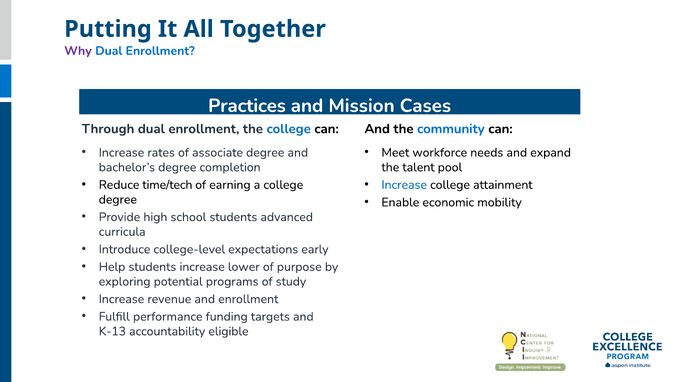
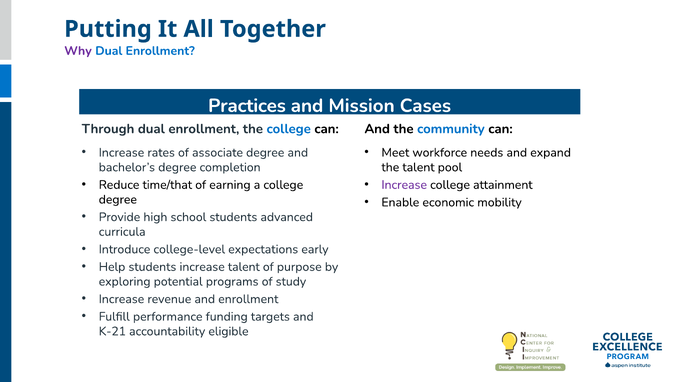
time/tech: time/tech -> time/that
Increase at (404, 185) colour: blue -> purple
increase lower: lower -> talent
K-13: K-13 -> K-21
